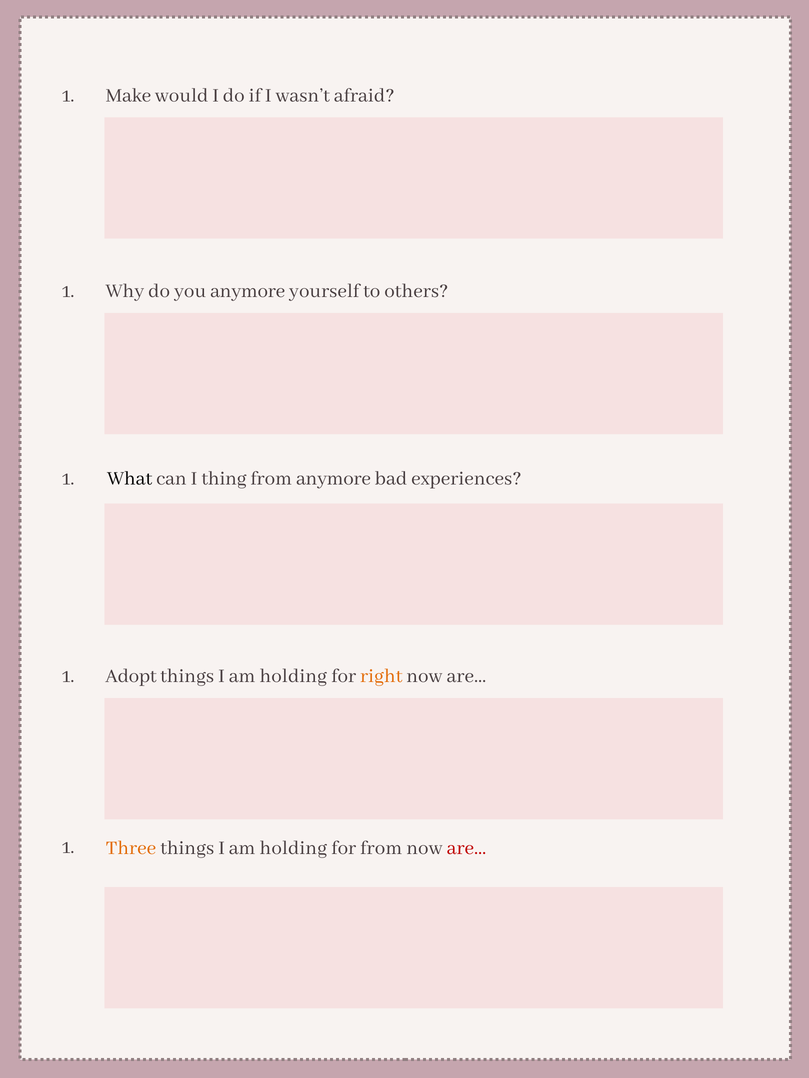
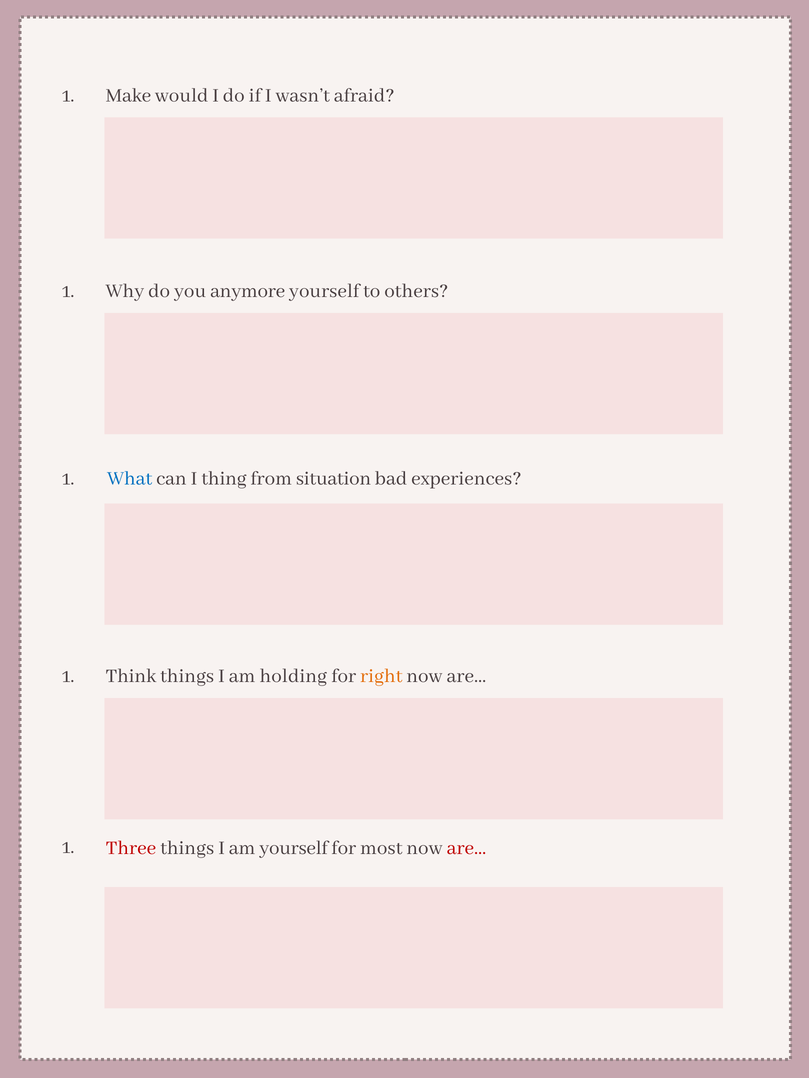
What colour: black -> blue
from anymore: anymore -> situation
Adopt: Adopt -> Think
Three colour: orange -> red
holding at (293, 848): holding -> yourself
for from: from -> most
